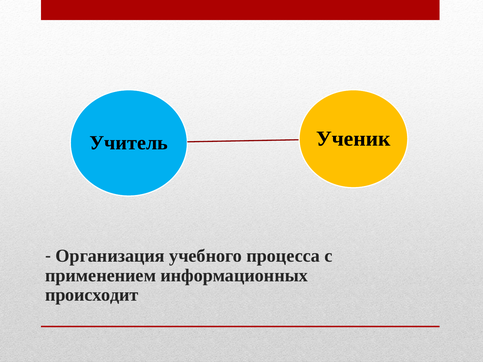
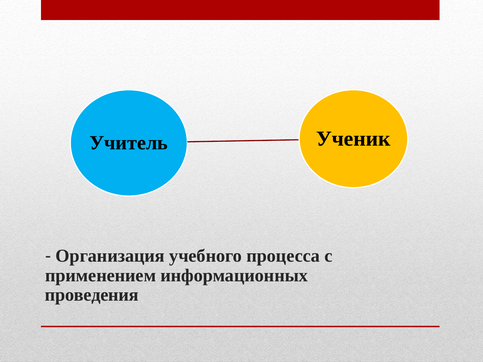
происходит: происходит -> проведения
